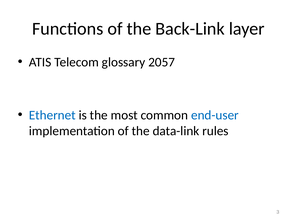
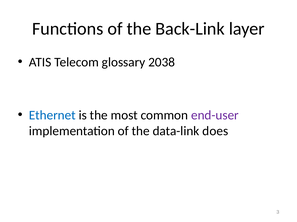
2057: 2057 -> 2038
end-user colour: blue -> purple
rules: rules -> does
